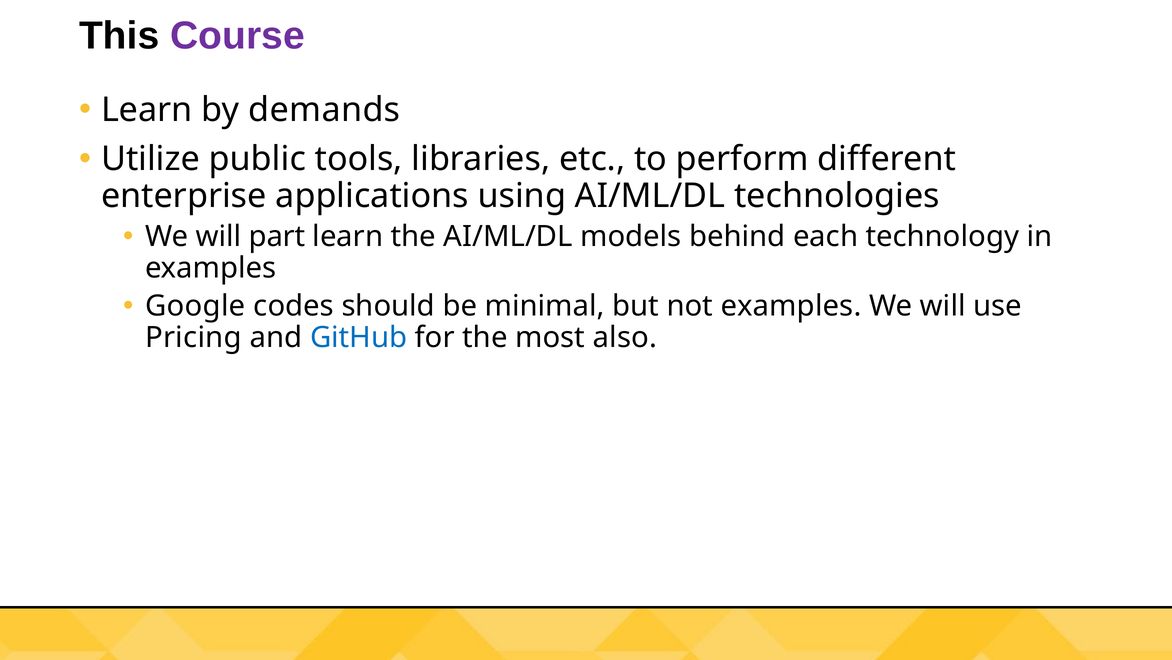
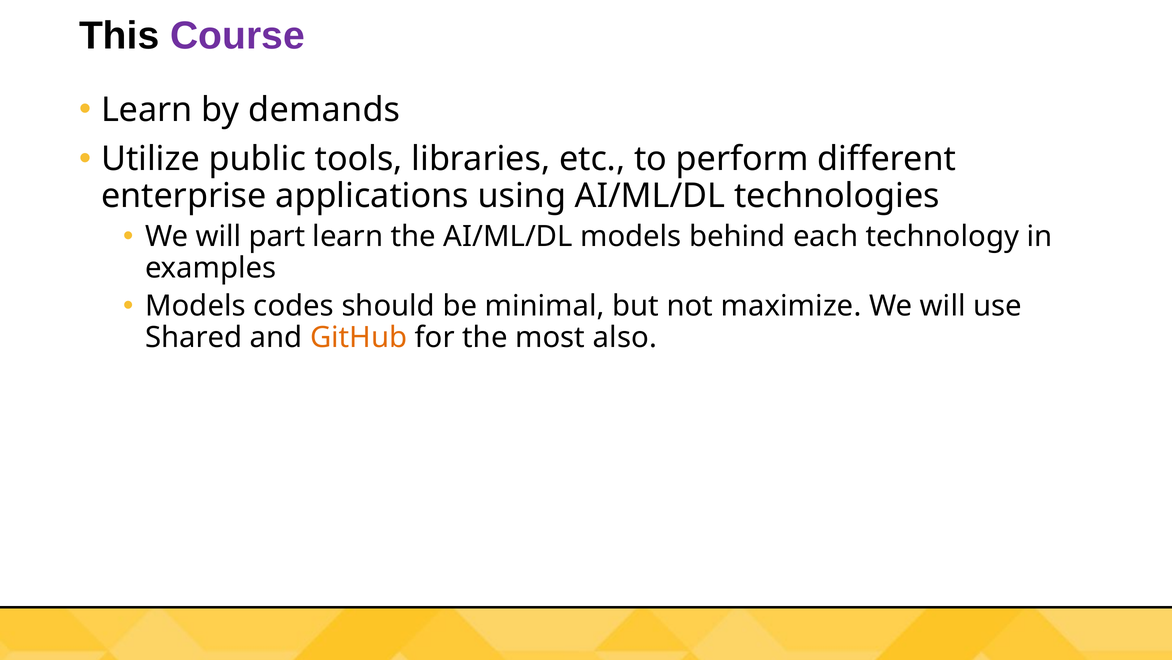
Google at (195, 306): Google -> Models
not examples: examples -> maximize
Pricing: Pricing -> Shared
GitHub colour: blue -> orange
